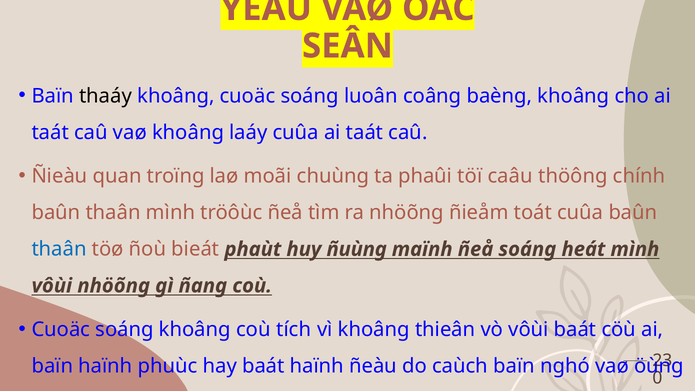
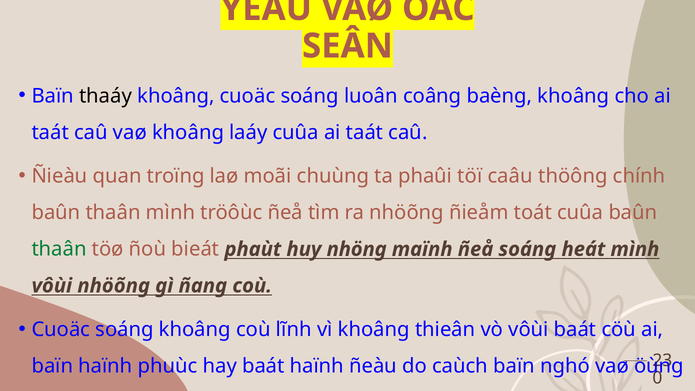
thaân at (59, 249) colour: blue -> green
ñuùng: ñuùng -> nhöng
tích: tích -> lĩnh
